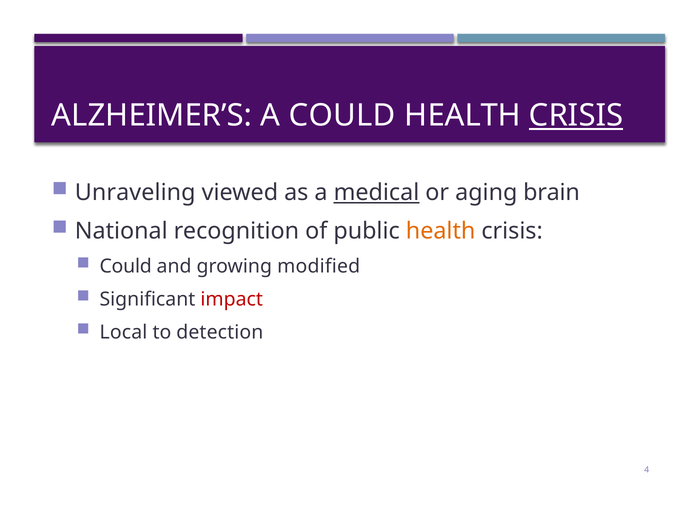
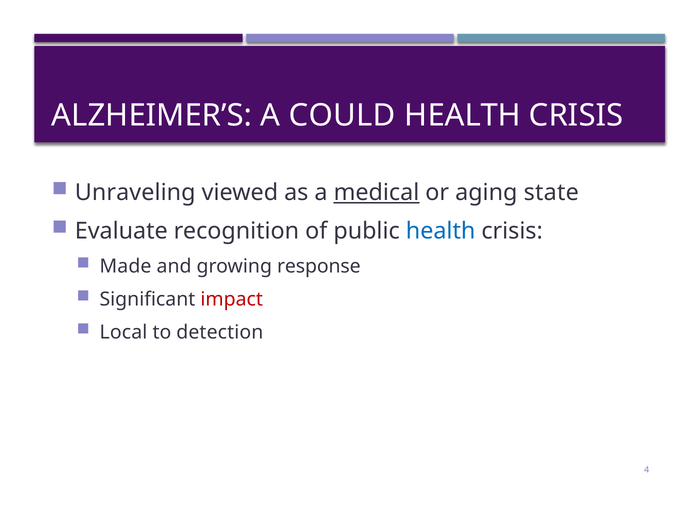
CRISIS at (576, 115) underline: present -> none
brain: brain -> state
National: National -> Evaluate
health at (441, 231) colour: orange -> blue
Could at (126, 266): Could -> Made
modified: modified -> response
